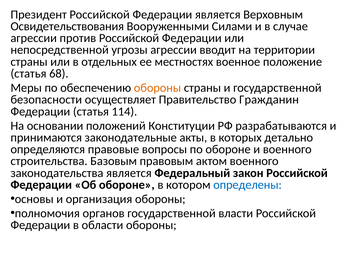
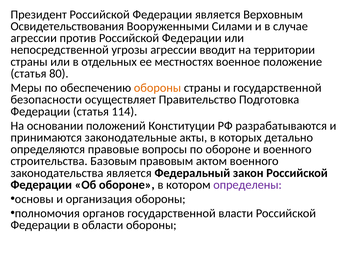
68: 68 -> 80
Гражданин: Гражданин -> Подготовка
определены colour: blue -> purple
